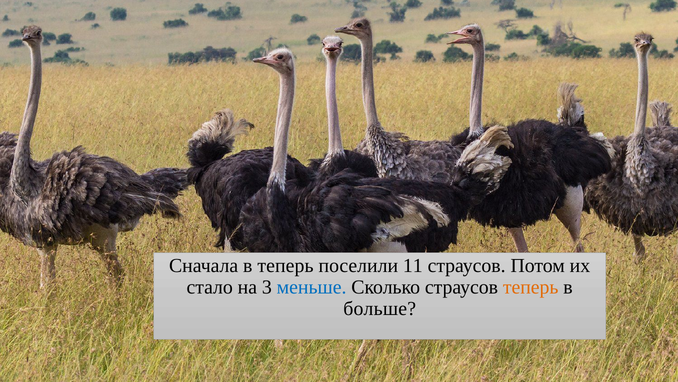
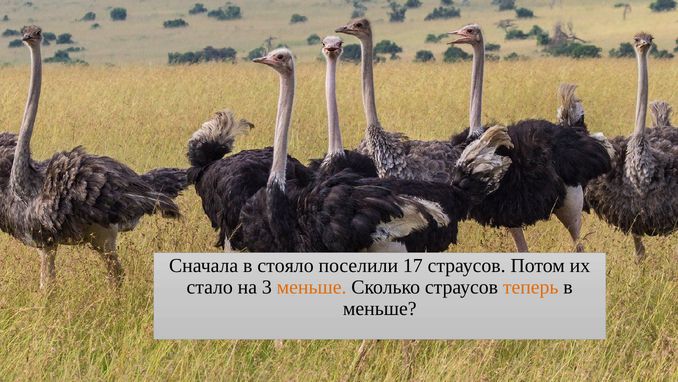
в теперь: теперь -> стояло
11: 11 -> 17
меньше at (312, 287) colour: blue -> orange
больше at (380, 308): больше -> меньше
